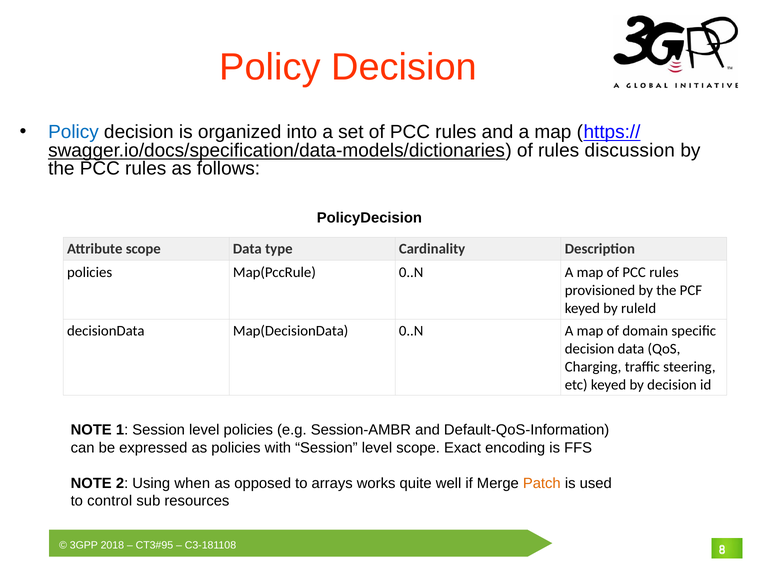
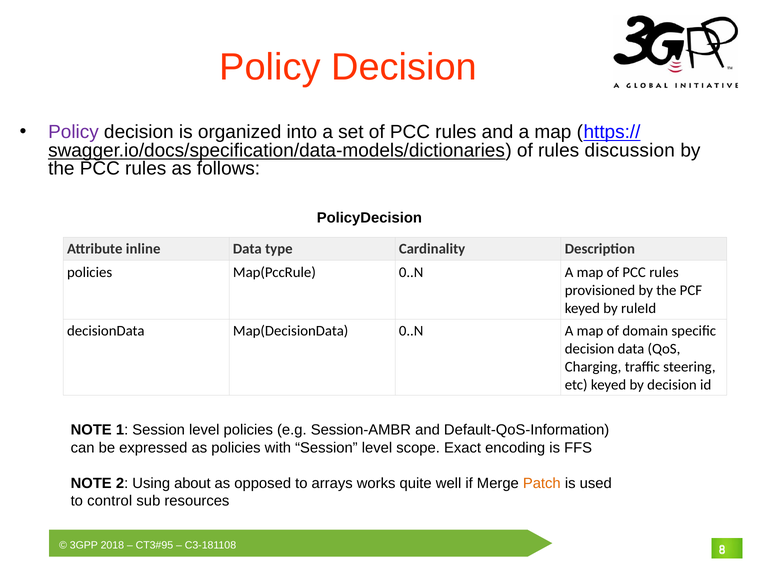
Policy at (73, 132) colour: blue -> purple
Attribute scope: scope -> inline
when: when -> about
